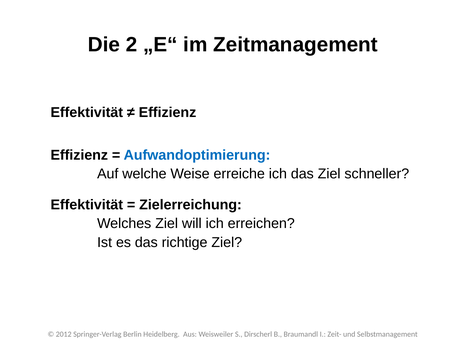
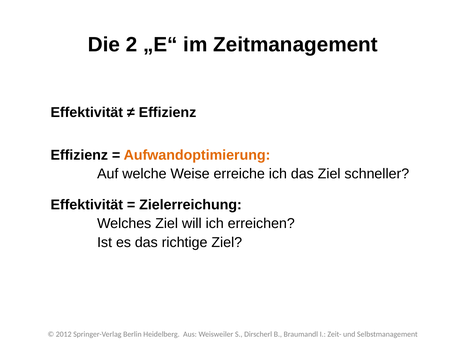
Aufwandoptimierung colour: blue -> orange
